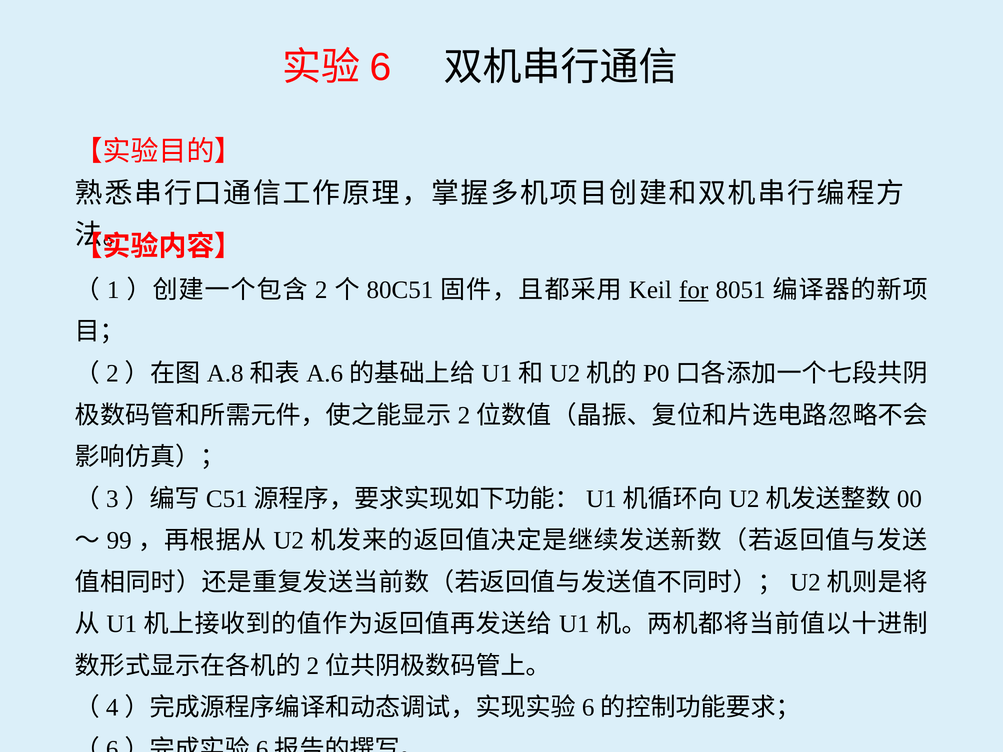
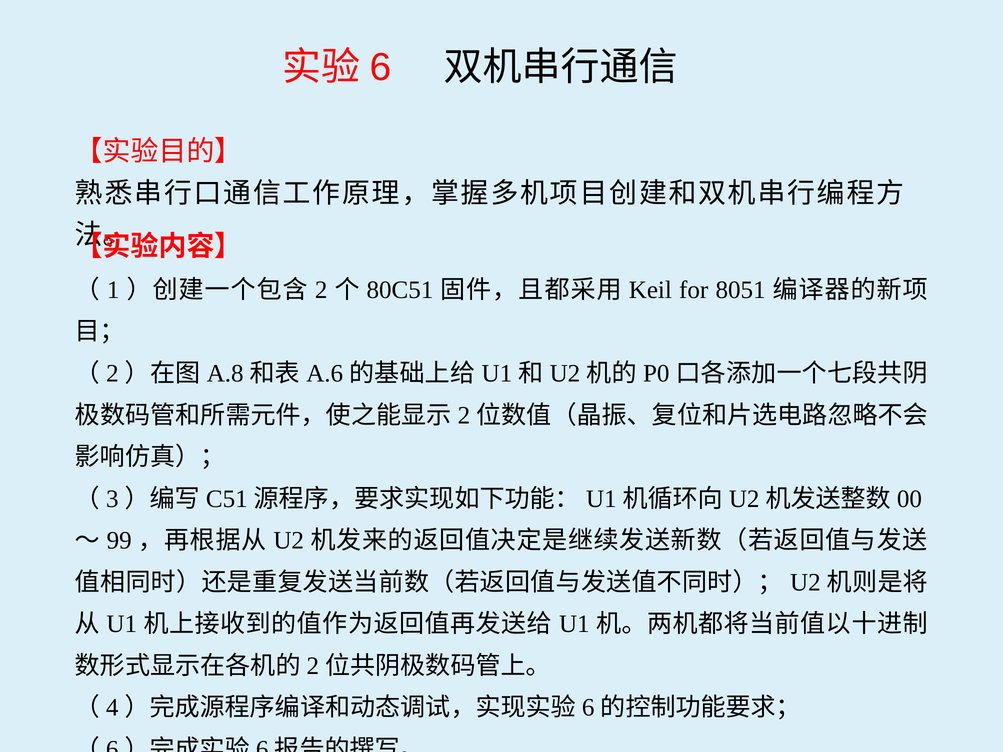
for underline: present -> none
